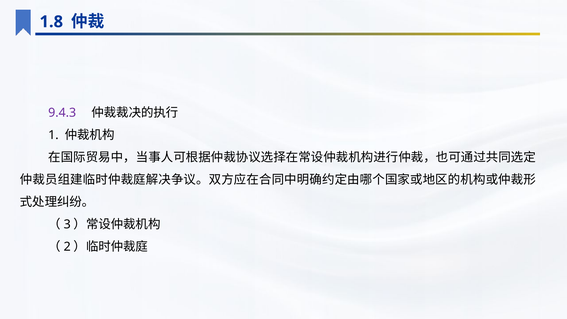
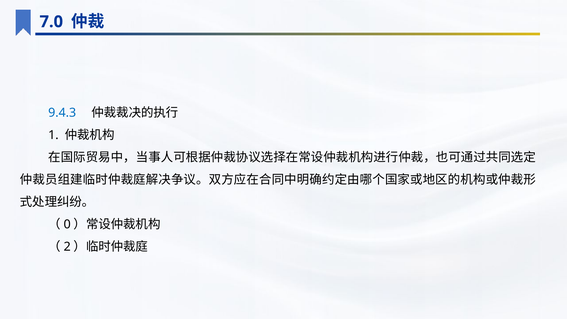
1.8: 1.8 -> 7.0
9.4.3 colour: purple -> blue
3: 3 -> 0
